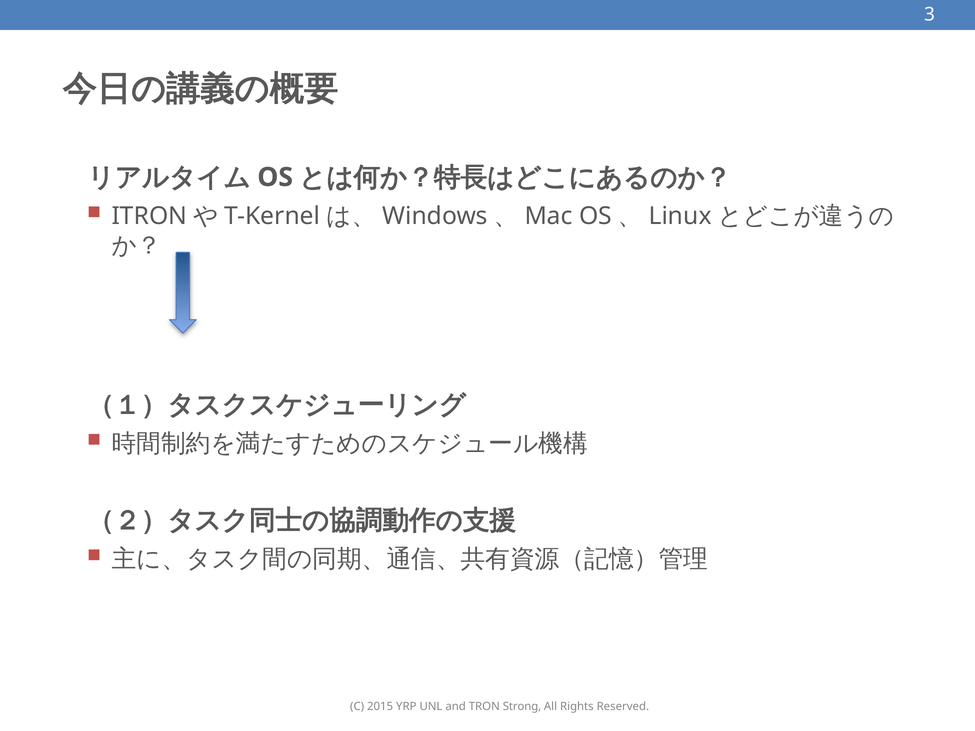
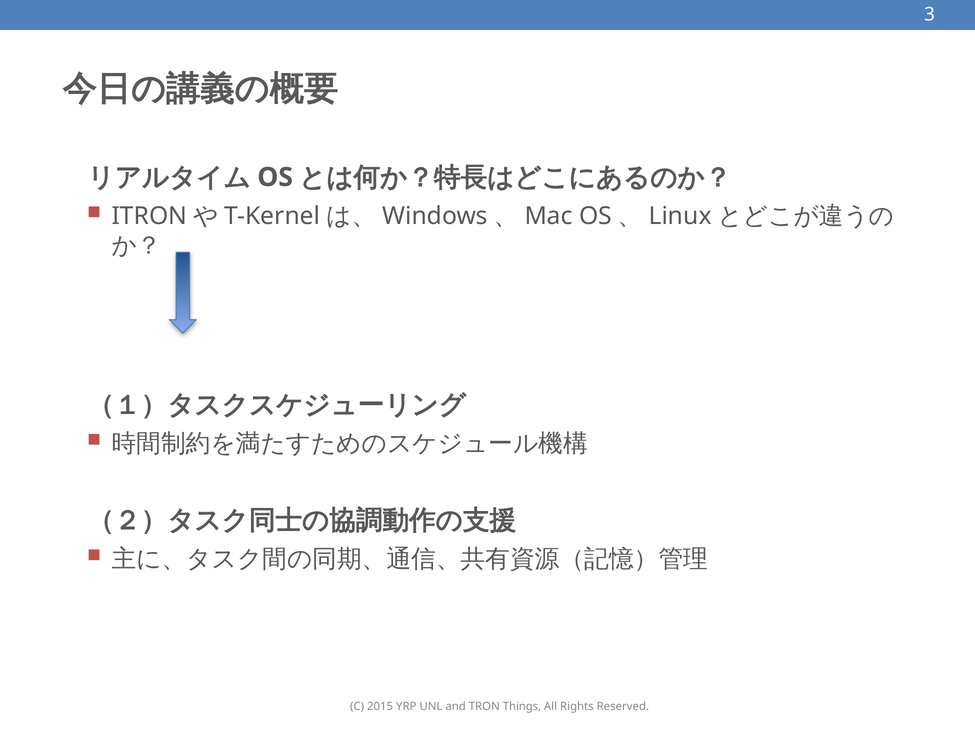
Strong: Strong -> Things
